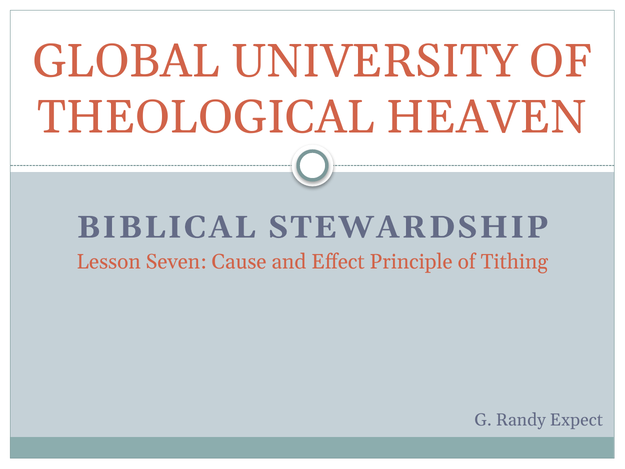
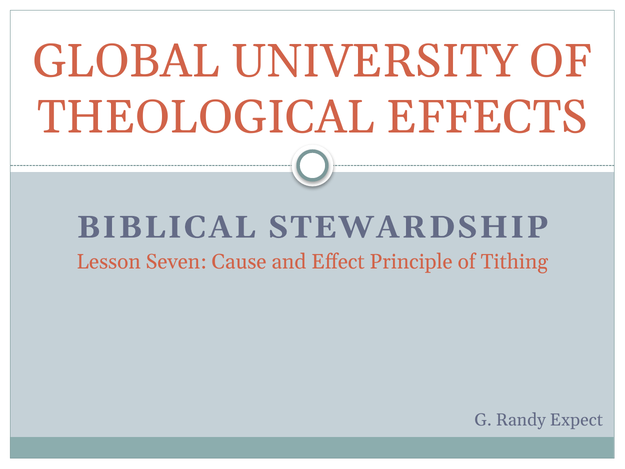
HEAVEN: HEAVEN -> EFFECTS
